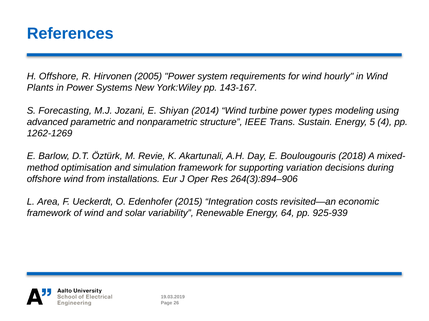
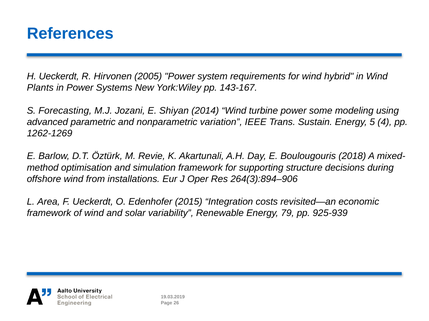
H Offshore: Offshore -> Ueckerdt
hourly: hourly -> hybrid
types: types -> some
structure: structure -> variation
variation: variation -> structure
64: 64 -> 79
